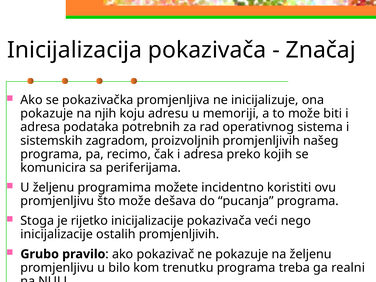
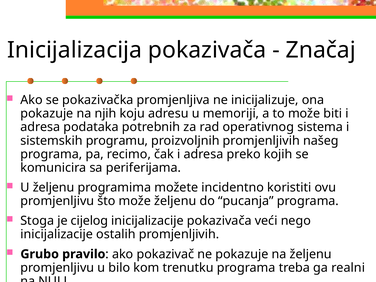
zagradom: zagradom -> programu
može dešava: dešava -> željenu
rijetko: rijetko -> cijelog
